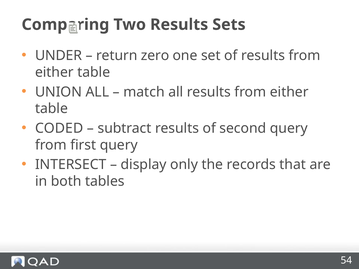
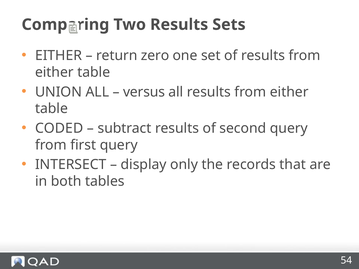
UNDER at (59, 56): UNDER -> EITHER
match: match -> versus
